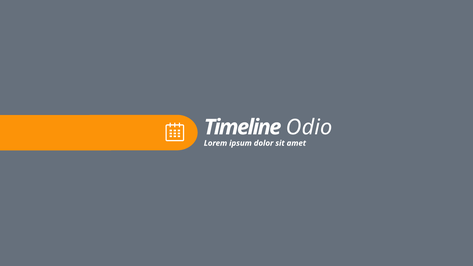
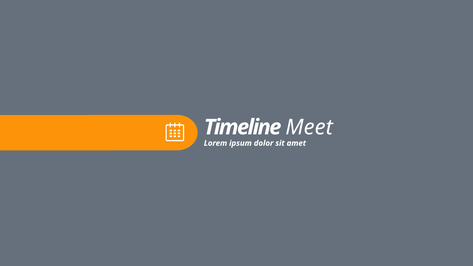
Odio: Odio -> Meet
